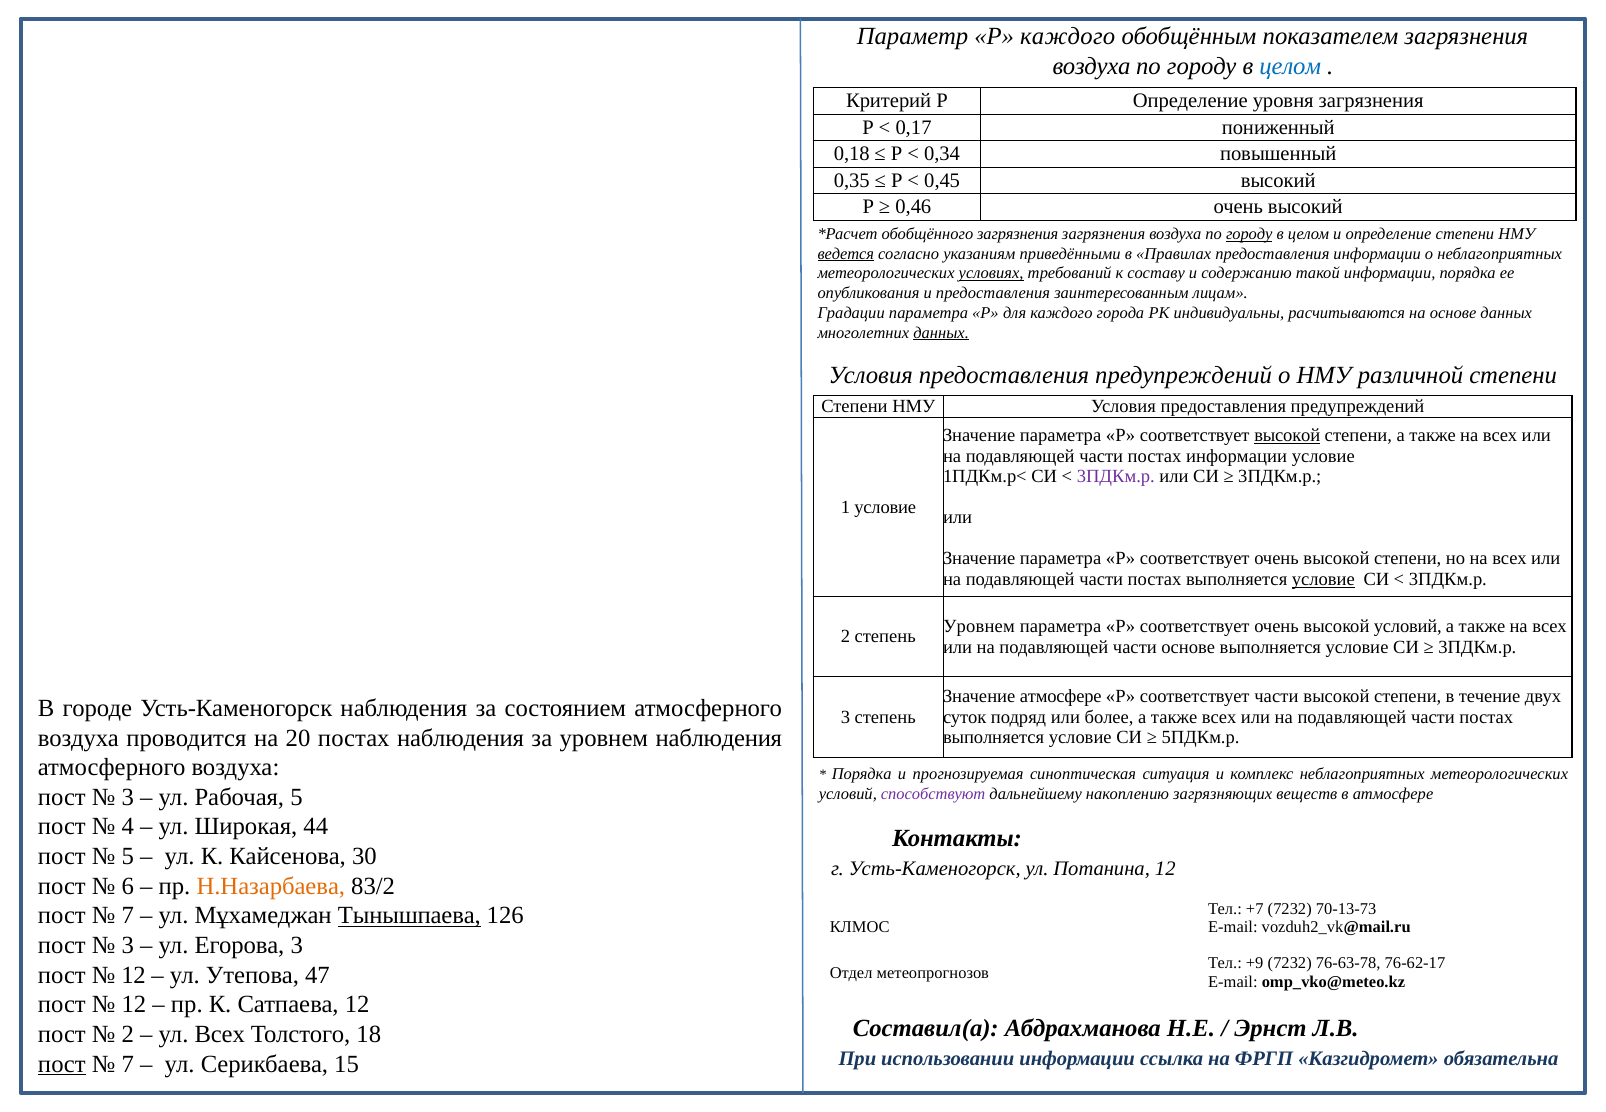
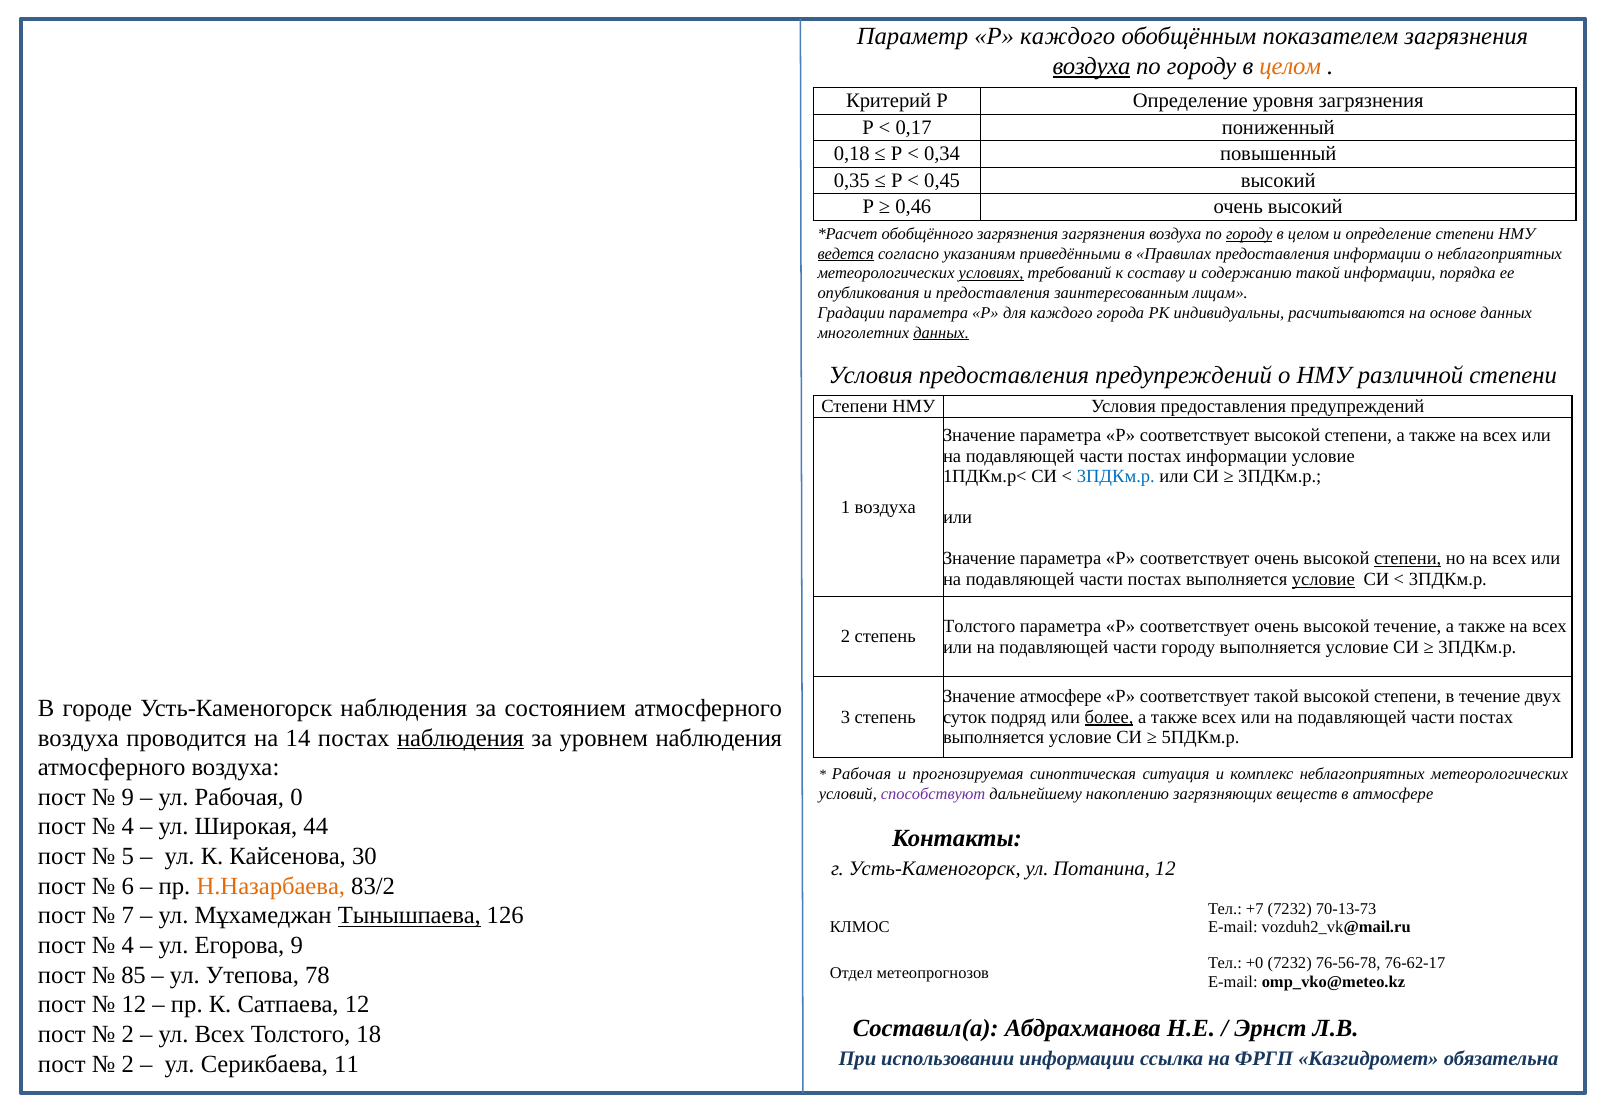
воздуха at (1091, 66) underline: none -> present
целом at (1290, 66) colour: blue -> orange
высокой at (1287, 435) underline: present -> none
3ПДКм.р at (1116, 476) colour: purple -> blue
1 условие: условие -> воздуха
степени at (1408, 559) underline: none -> present
Уровнем at (979, 626): Уровнем -> Толстого
высокой условий: условий -> течение
части основе: основе -> городу
соответствует части: части -> такой
более underline: none -> present
20: 20 -> 14
наблюдения at (461, 738) underline: none -> present
Порядка at (862, 774): Порядка -> Рабочая
3 at (128, 797): 3 -> 9
Рабочая 5: 5 -> 0
3 at (128, 945): 3 -> 4
Егорова 3: 3 -> 9
+9: +9 -> +0
76-63-78: 76-63-78 -> 76-56-78
12 at (134, 975): 12 -> 85
47: 47 -> 78
пост at (62, 1064) underline: present -> none
7 at (128, 1064): 7 -> 2
15: 15 -> 11
